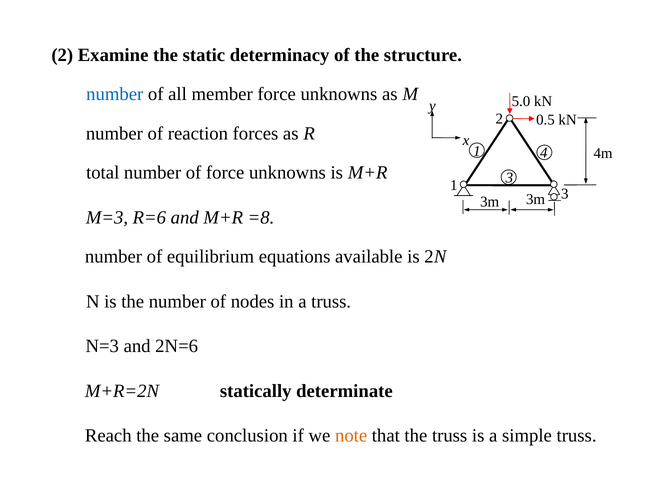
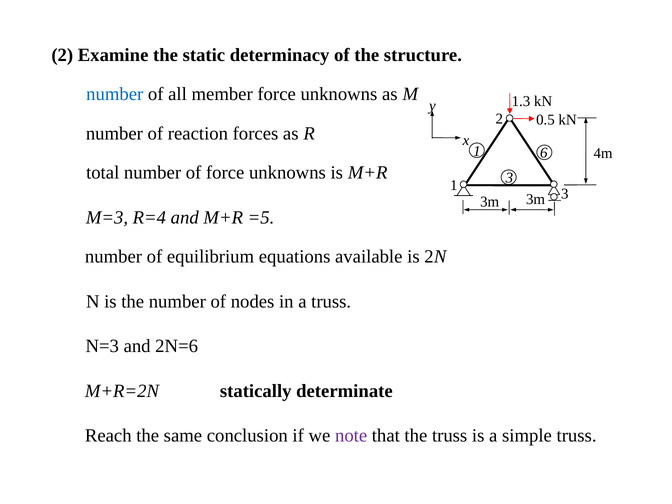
5.0: 5.0 -> 1.3
4: 4 -> 6
R=6: R=6 -> R=4
=8: =8 -> =5
note colour: orange -> purple
